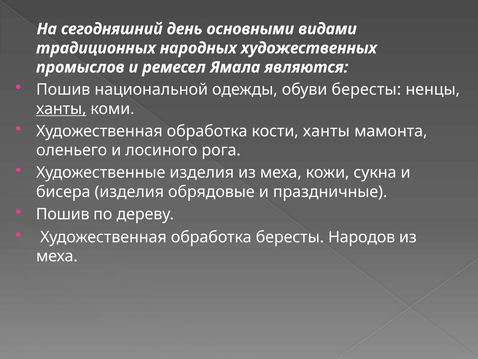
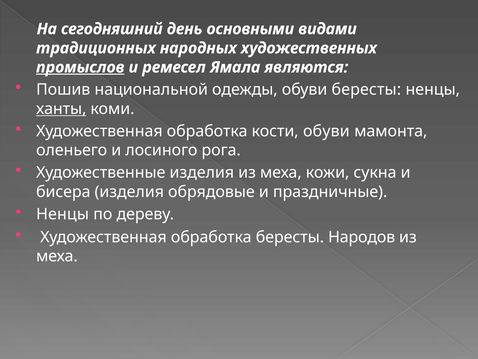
промыслов underline: none -> present
кости ханты: ханты -> обуви
Пошив at (63, 214): Пошив -> Ненцы
